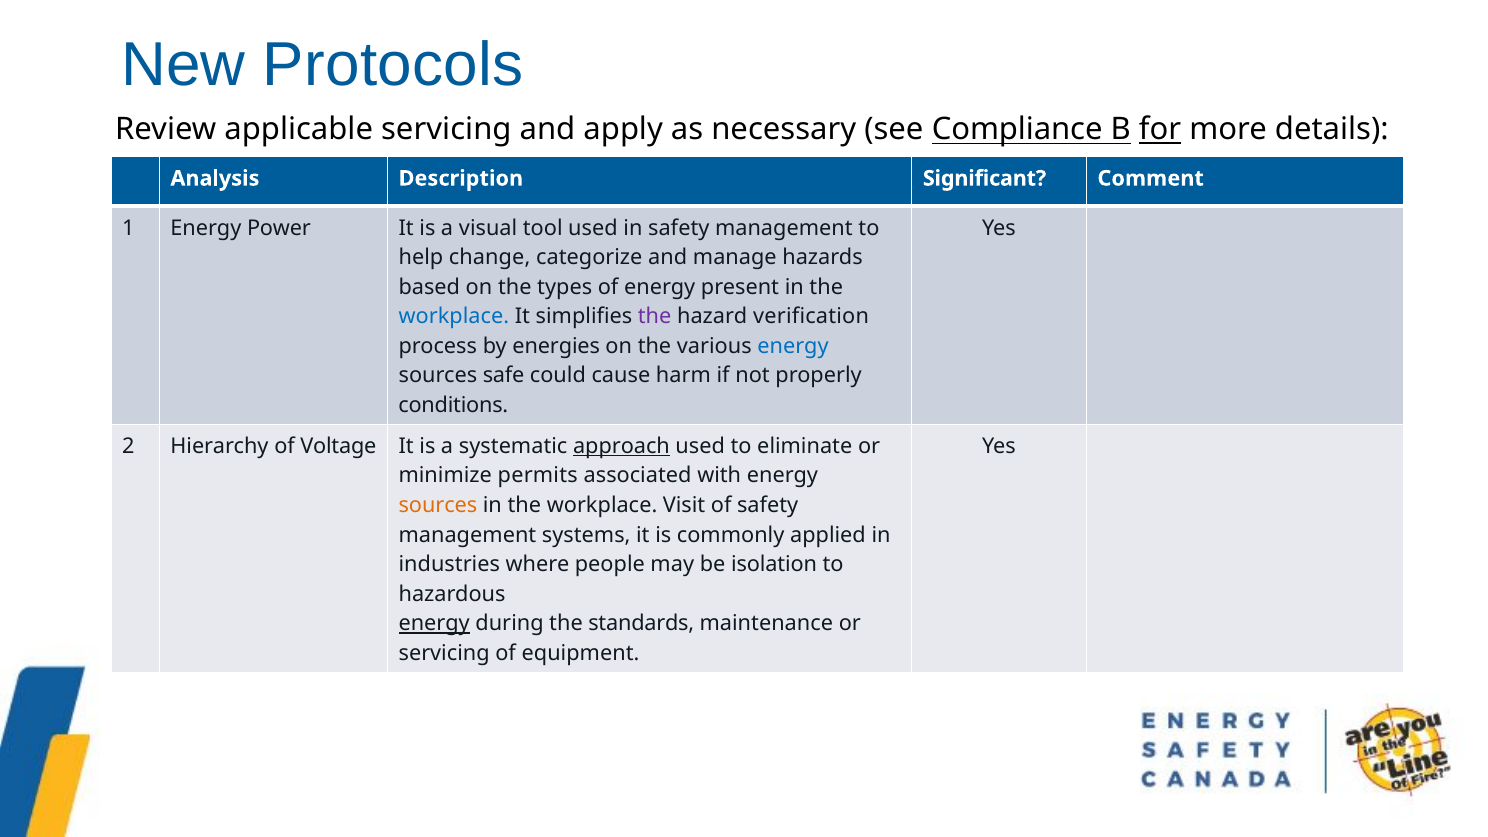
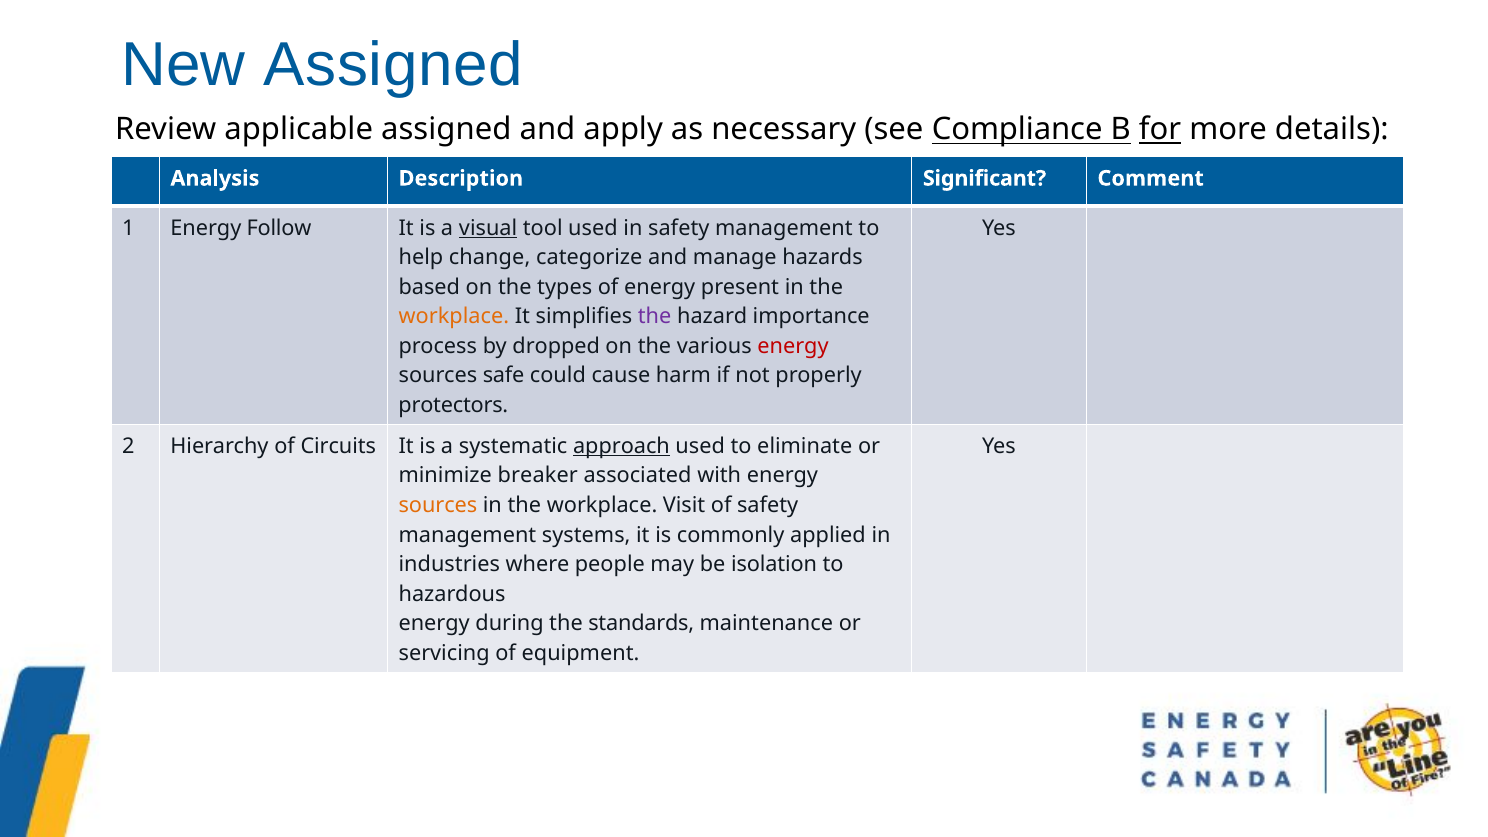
New Protocols: Protocols -> Assigned
applicable servicing: servicing -> assigned
Power: Power -> Follow
visual underline: none -> present
workplace at (454, 317) colour: blue -> orange
verification: verification -> importance
energies: energies -> dropped
energy at (793, 346) colour: blue -> red
conditions: conditions -> protectors
Voltage: Voltage -> Circuits
permits: permits -> breaker
energy at (434, 624) underline: present -> none
